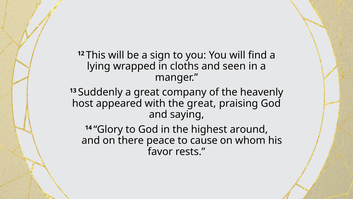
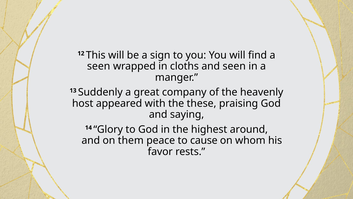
lying at (99, 66): lying -> seen
the great: great -> these
there: there -> them
